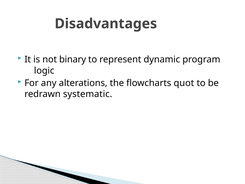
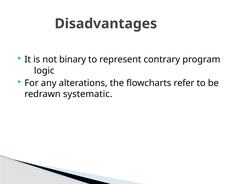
dynamic: dynamic -> contrary
quot: quot -> refer
